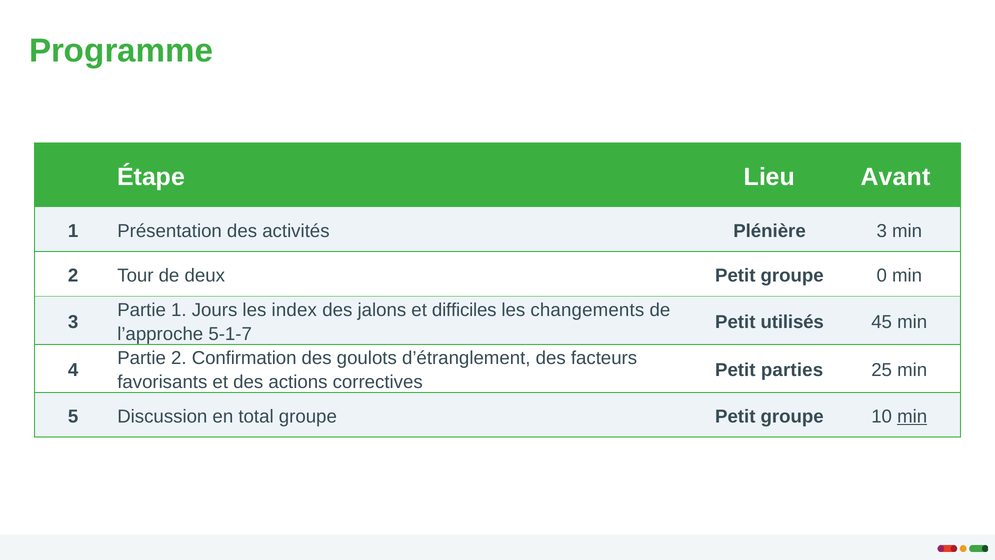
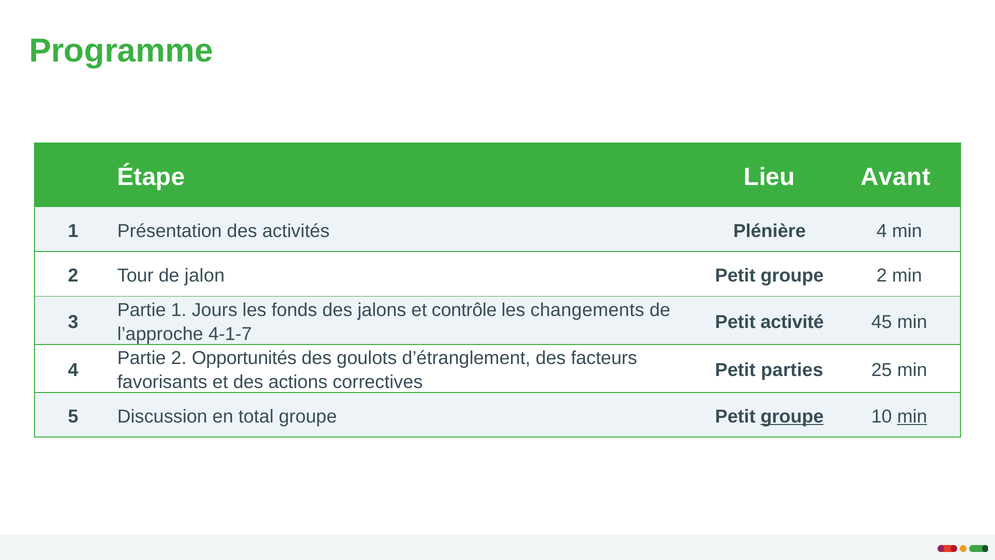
Plénière 3: 3 -> 4
deux: deux -> jalon
groupe 0: 0 -> 2
index: index -> fonds
difficiles: difficiles -> contrôle
utilisés: utilisés -> activité
5-1-7: 5-1-7 -> 4-1-7
Confirmation: Confirmation -> Opportunités
groupe at (792, 416) underline: none -> present
